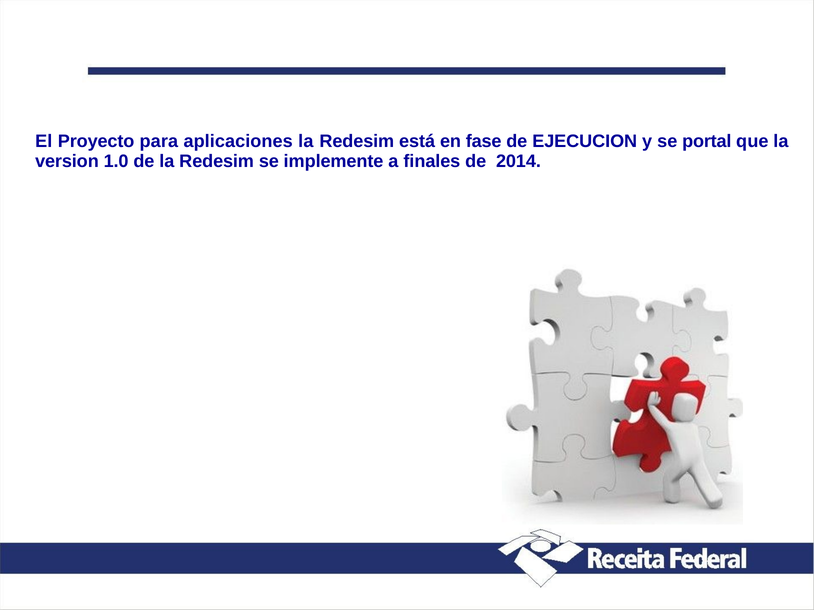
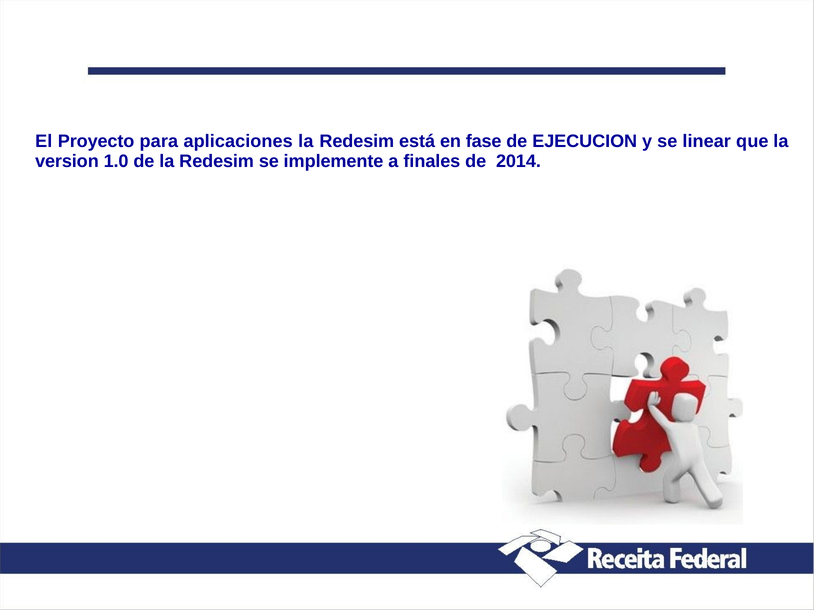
portal: portal -> linear
